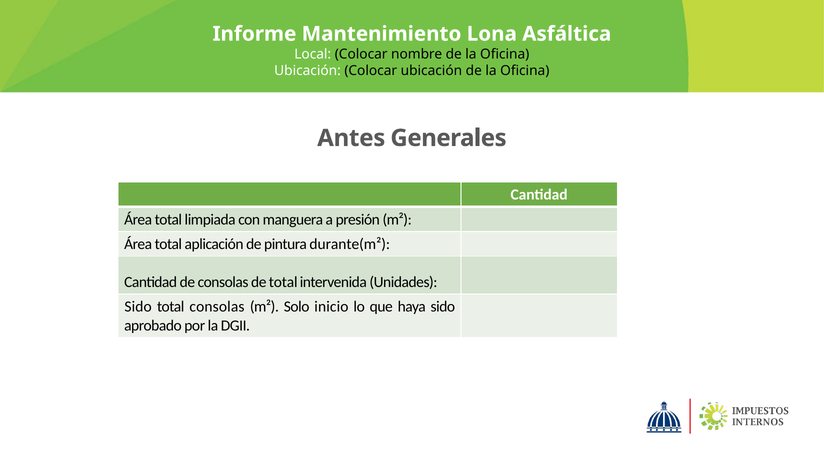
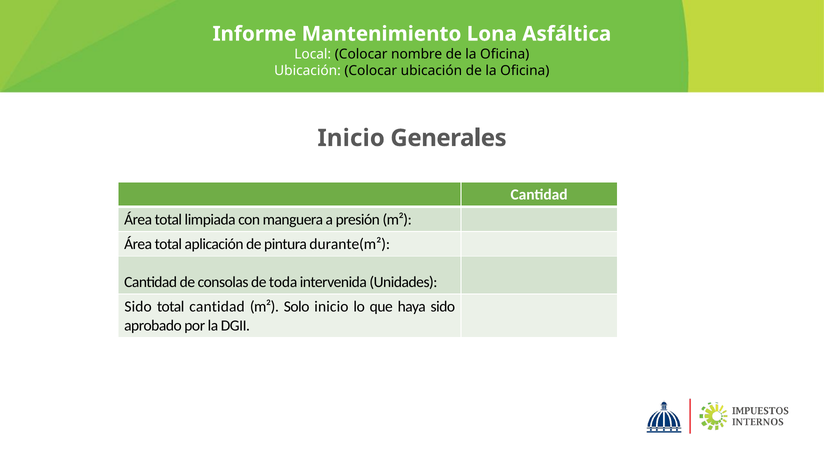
Antes at (351, 138): Antes -> Inicio
de total: total -> toda
total consolas: consolas -> cantidad
